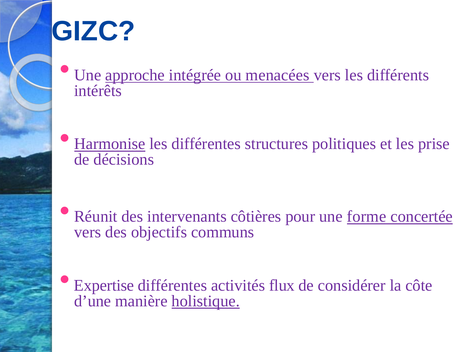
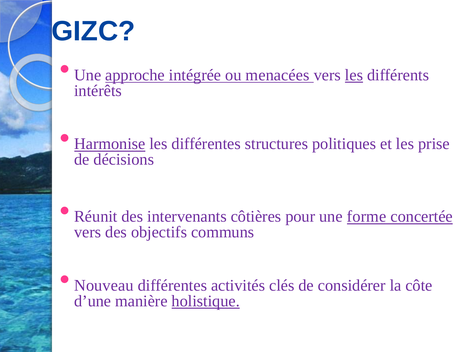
les at (354, 75) underline: none -> present
Expertise: Expertise -> Nouveau
flux: flux -> clés
